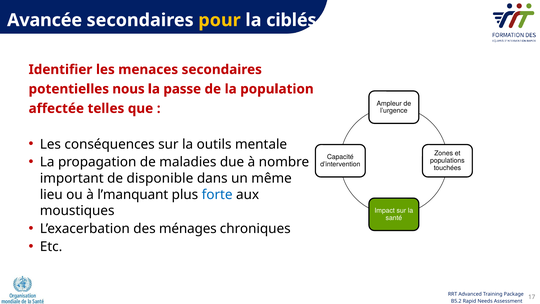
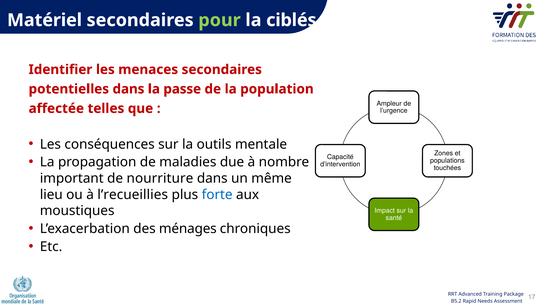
Avancée: Avancée -> Matériel
pour colour: yellow -> light green
potentielles nous: nous -> dans
disponible: disponible -> nourriture
l’manquant: l’manquant -> l’recueillies
